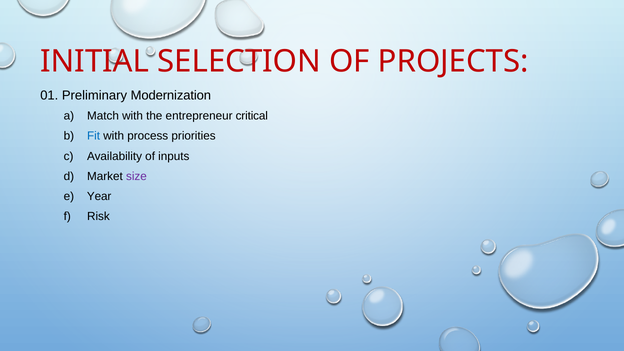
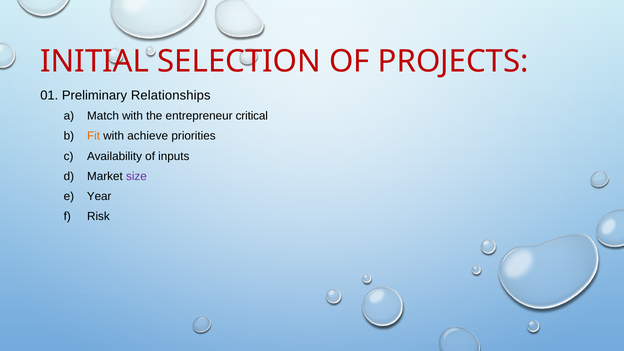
Modernization: Modernization -> Relationships
Fit colour: blue -> orange
process: process -> achieve
